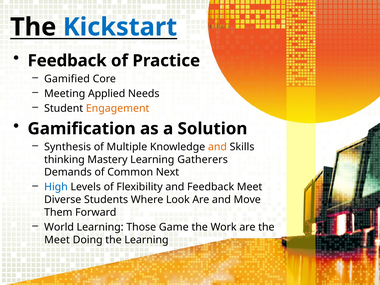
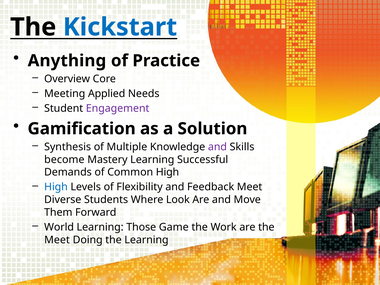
Feedback at (67, 61): Feedback -> Anything
Gamified: Gamified -> Overview
Engagement colour: orange -> purple
and at (217, 147) colour: orange -> purple
thinking: thinking -> become
Gatherers: Gatherers -> Successful
Common Next: Next -> High
